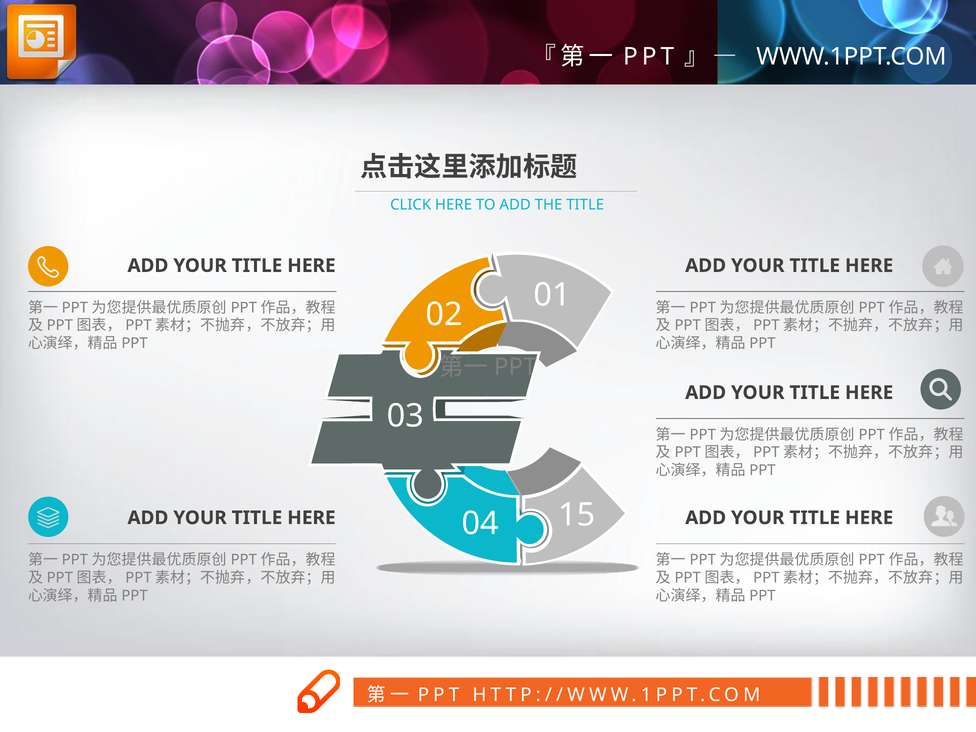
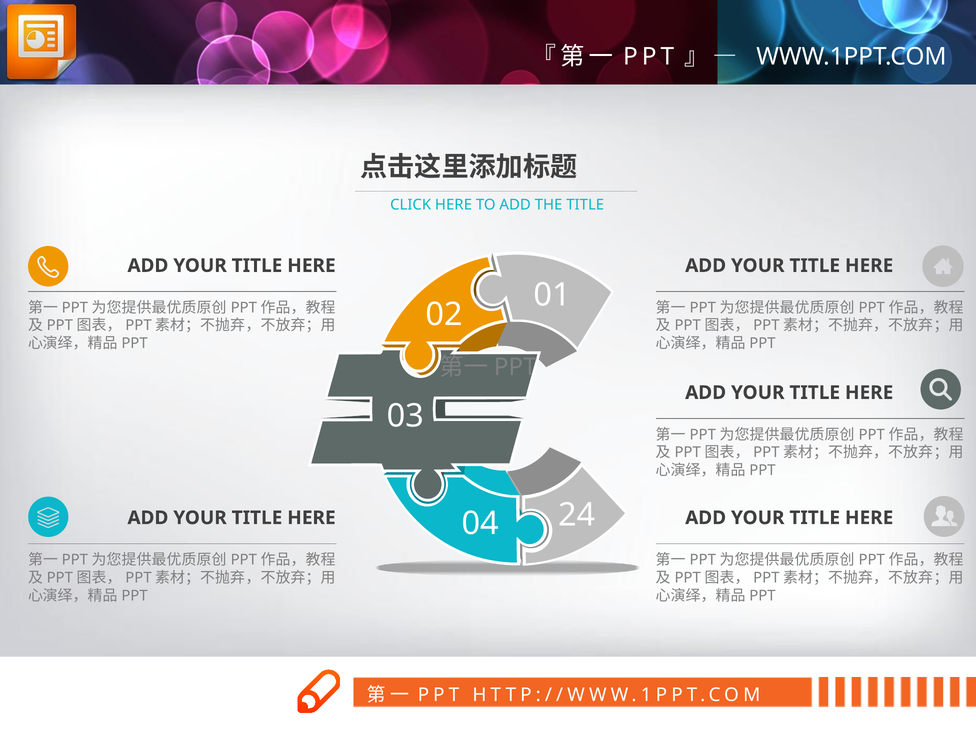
15: 15 -> 24
